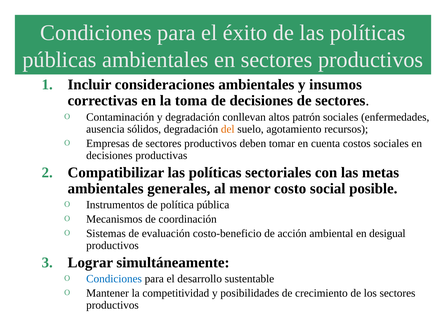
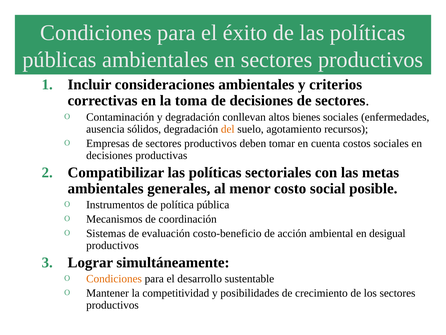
insumos: insumos -> criterios
patrón: patrón -> bienes
Condiciones at (114, 278) colour: blue -> orange
